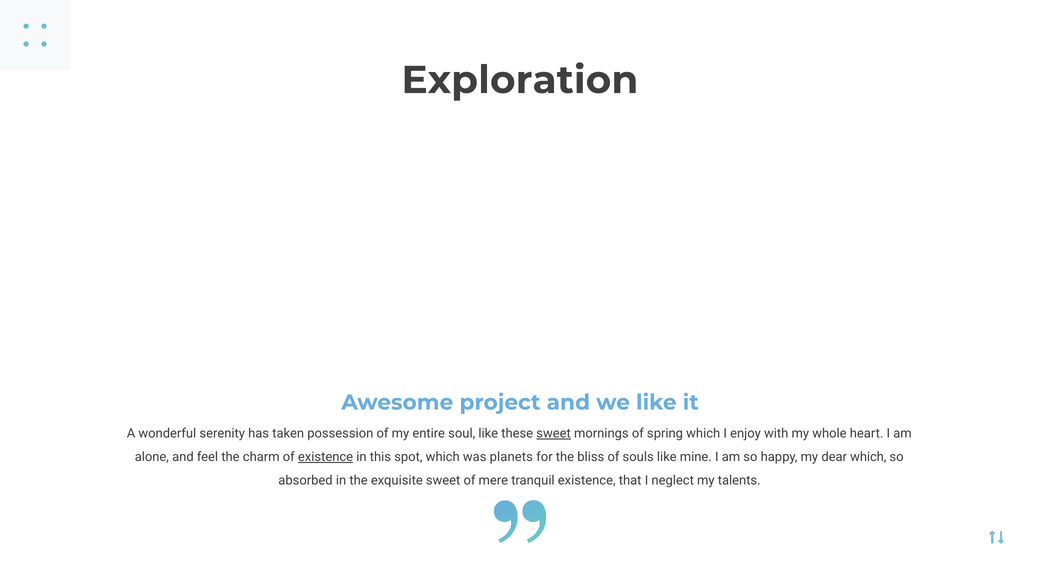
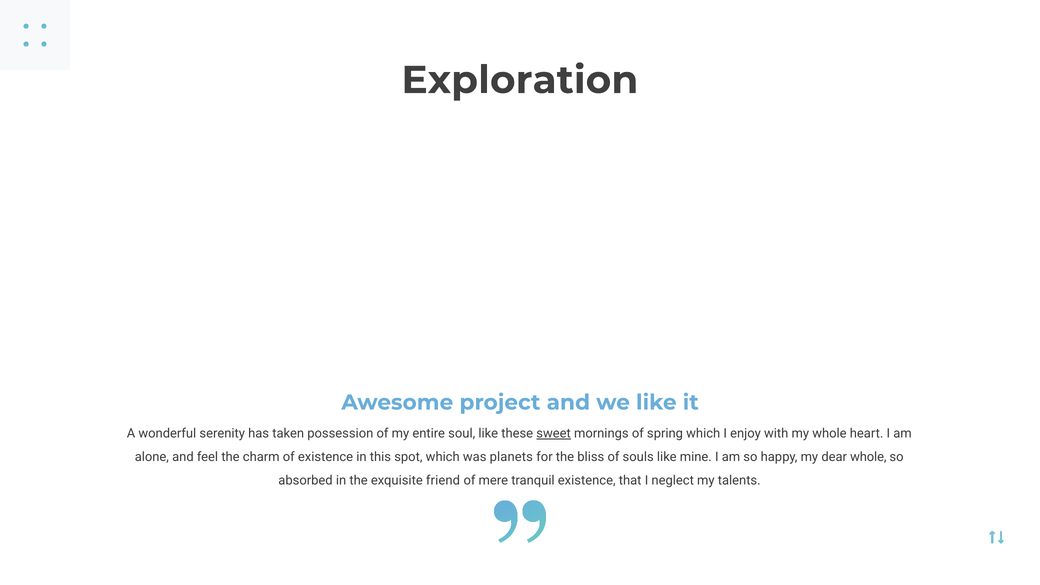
existence at (326, 457) underline: present -> none
dear which: which -> whole
exquisite sweet: sweet -> friend
